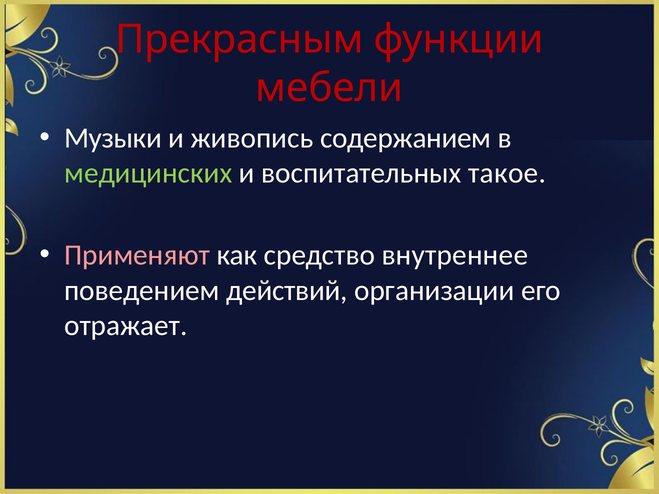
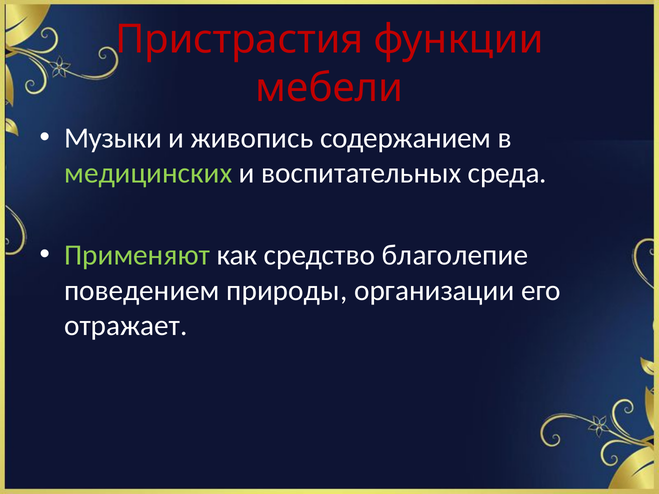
Прекрасным: Прекрасным -> Пристрастия
такое: такое -> среда
Применяют colour: pink -> light green
внутреннее: внутреннее -> благолепие
действий: действий -> природы
